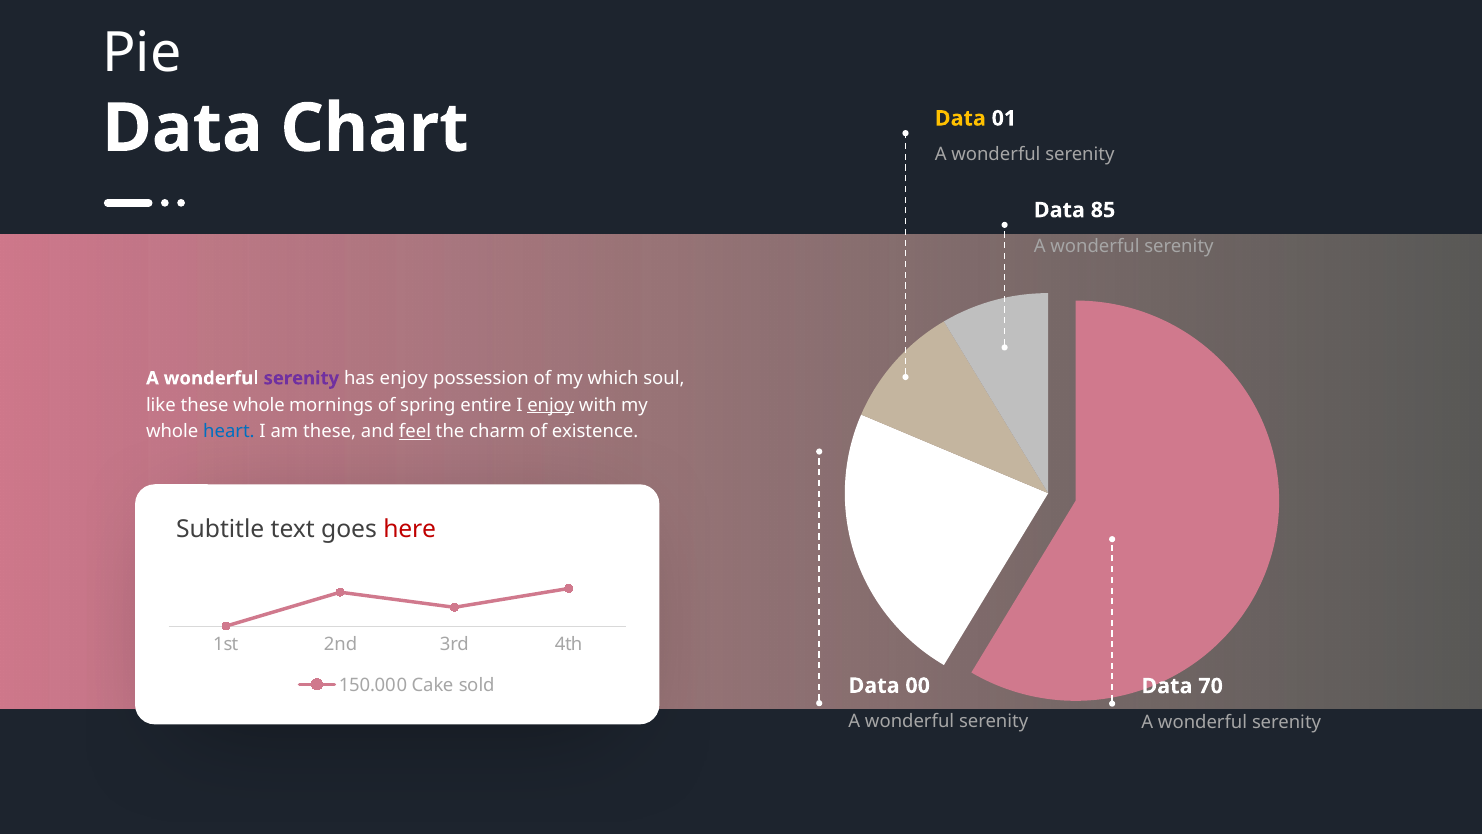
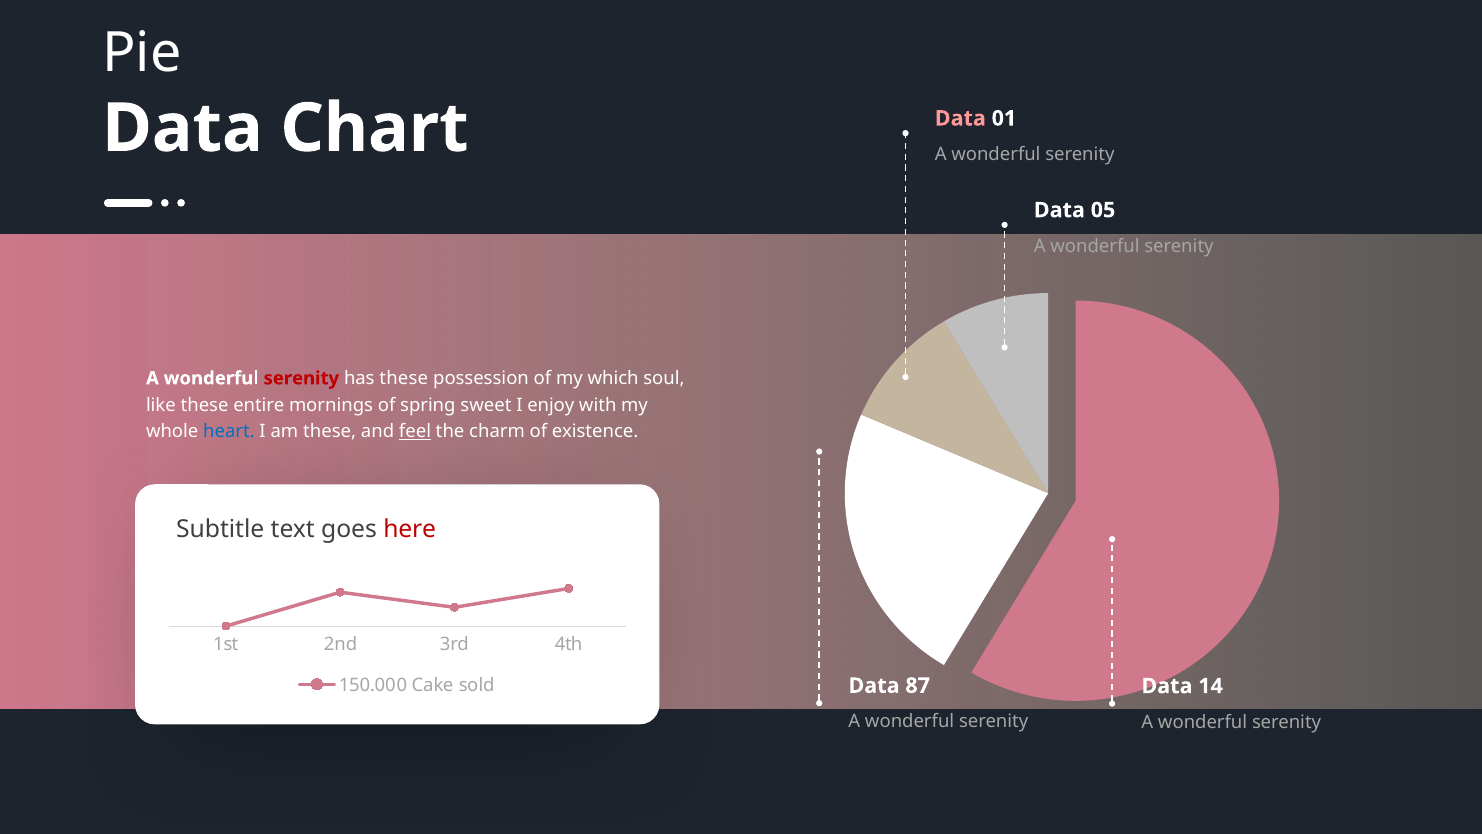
Data at (960, 118) colour: yellow -> pink
85: 85 -> 05
serenity at (301, 378) colour: purple -> red
has enjoy: enjoy -> these
these whole: whole -> entire
entire: entire -> sweet
enjoy at (551, 405) underline: present -> none
00: 00 -> 87
70: 70 -> 14
